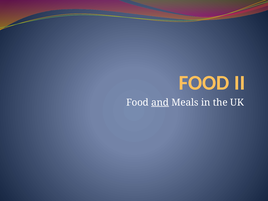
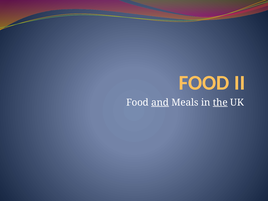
the underline: none -> present
